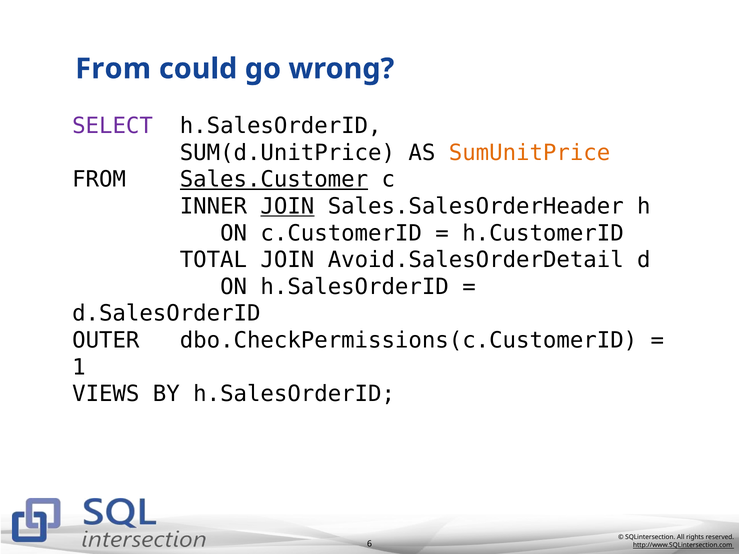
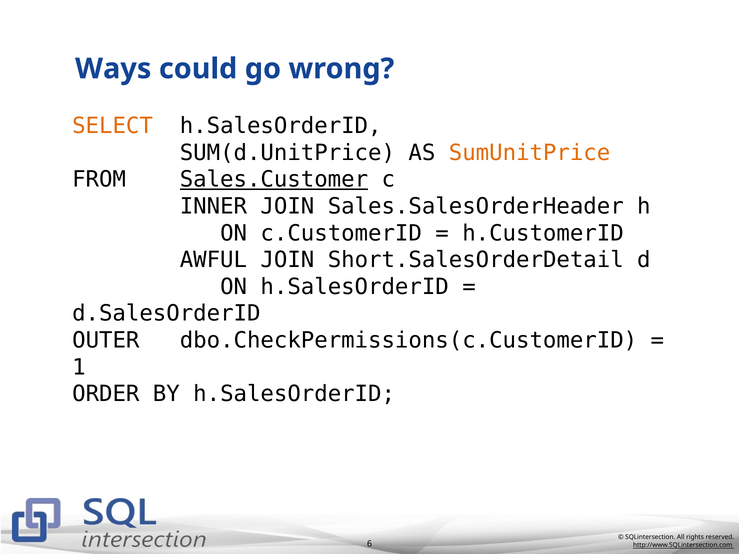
From at (113, 69): From -> Ways
SELECT colour: purple -> orange
JOIN at (287, 206) underline: present -> none
TOTAL: TOTAL -> AWFUL
Avoid.SalesOrderDetail: Avoid.SalesOrderDetail -> Short.SalesOrderDetail
VIEWS: VIEWS -> ORDER
